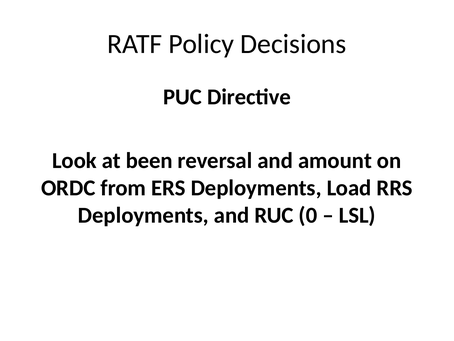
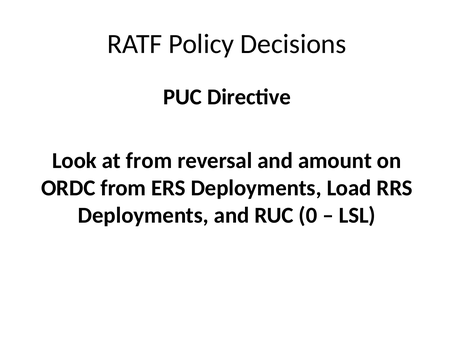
at been: been -> from
